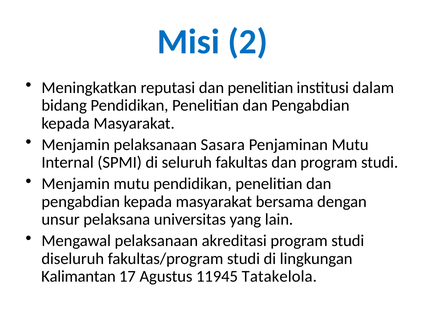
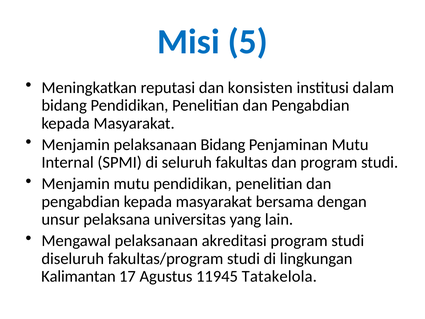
2: 2 -> 5
dan penelitian: penelitian -> konsisten
pelaksanaan Sasara: Sasara -> Bidang
